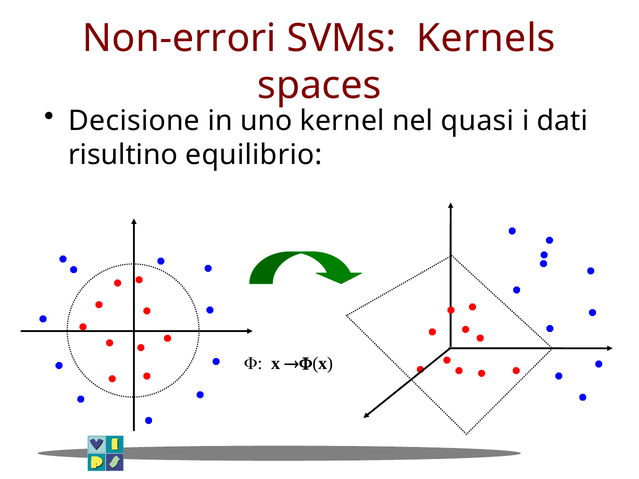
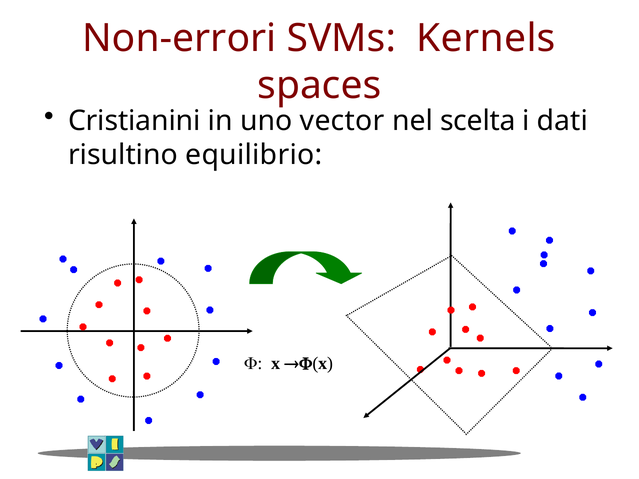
Decisione: Decisione -> Cristianini
kernel: kernel -> vector
quasi: quasi -> scelta
